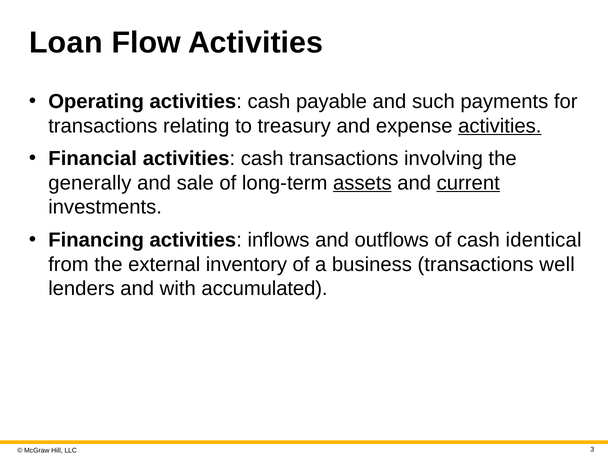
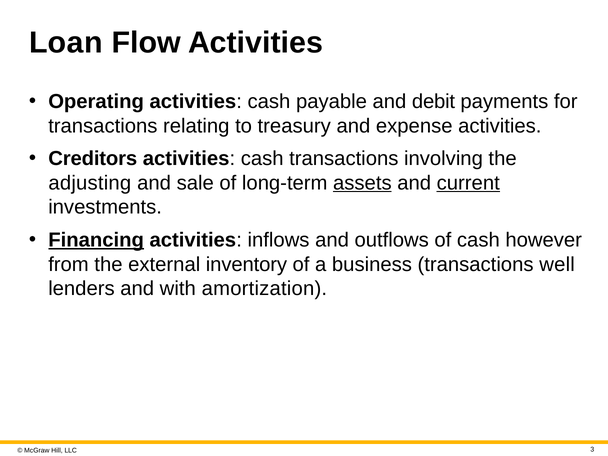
such: such -> debit
activities at (500, 126) underline: present -> none
Financial: Financial -> Creditors
generally: generally -> adjusting
Financing underline: none -> present
identical: identical -> however
accumulated: accumulated -> amortization
